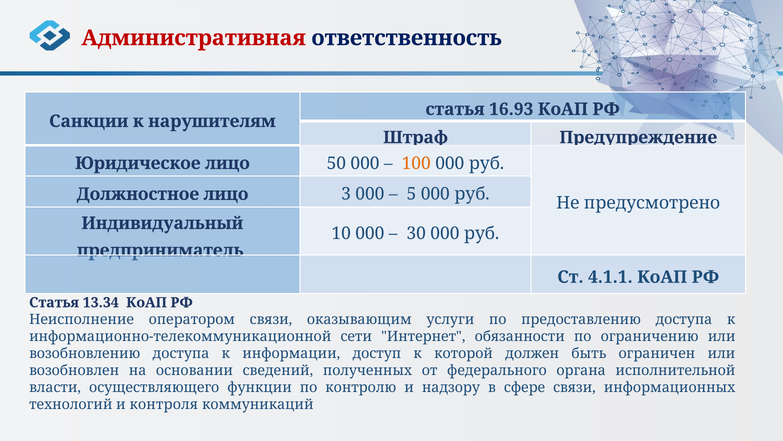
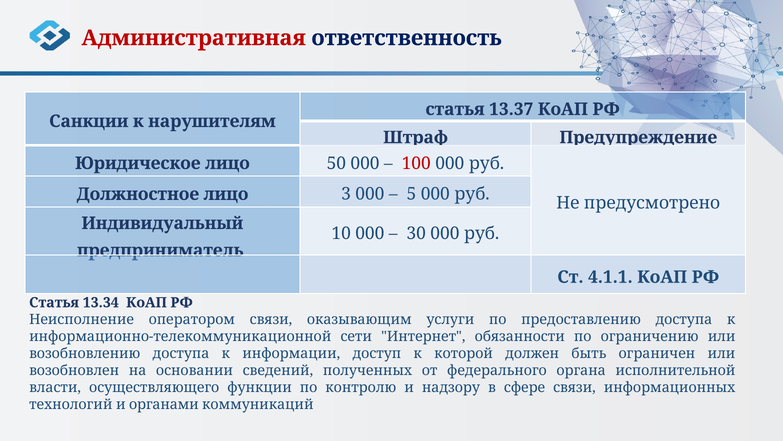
16.93: 16.93 -> 13.37
100 colour: orange -> red
контроля: контроля -> органами
